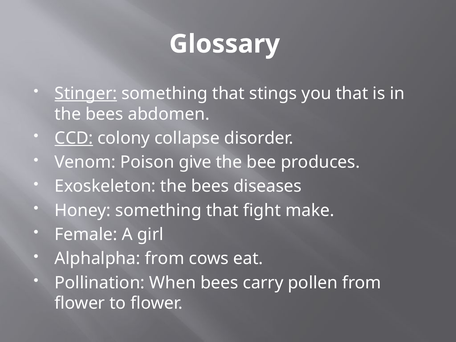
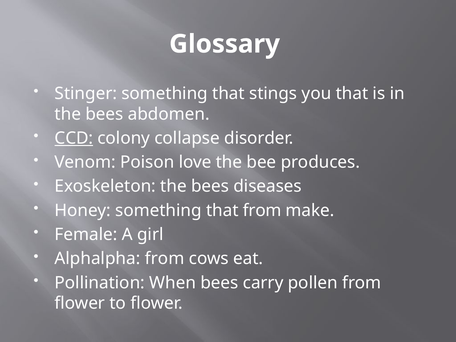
Stinger underline: present -> none
give: give -> love
that fight: fight -> from
